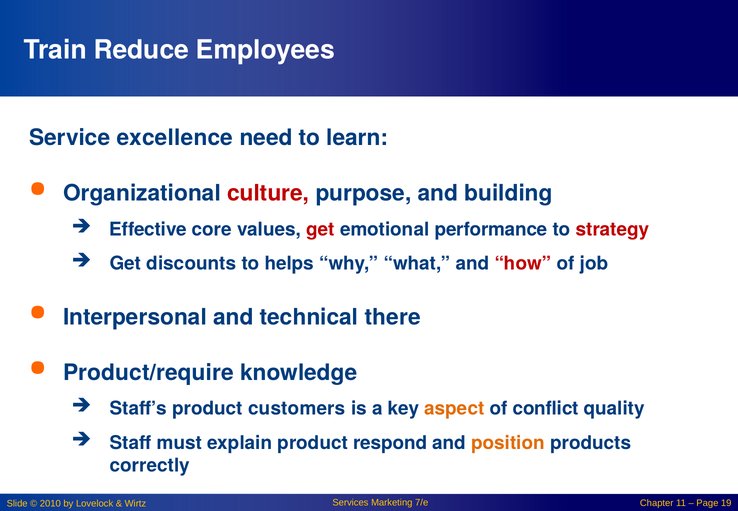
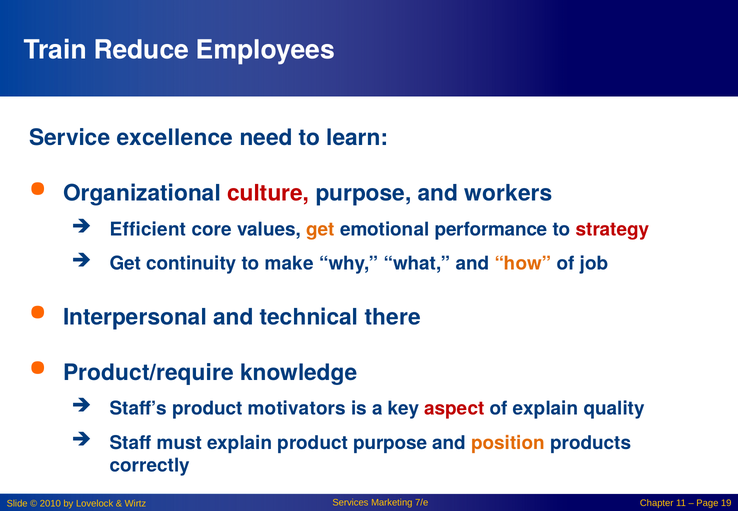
building: building -> workers
Effective: Effective -> Efficient
get at (320, 229) colour: red -> orange
discounts: discounts -> continuity
helps: helps -> make
how colour: red -> orange
customers: customers -> motivators
aspect colour: orange -> red
of conflict: conflict -> explain
product respond: respond -> purpose
